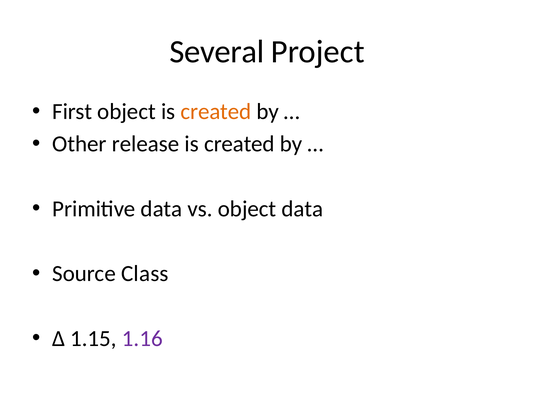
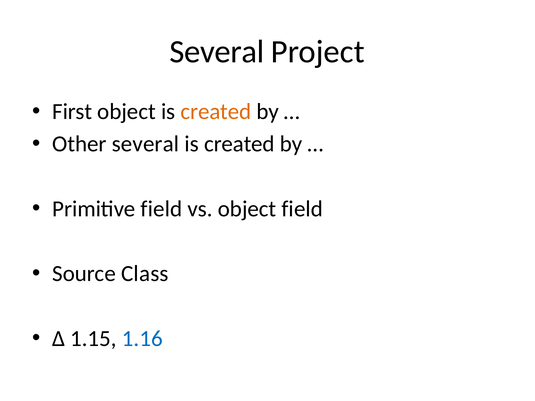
Other release: release -> several
Primitive data: data -> field
object data: data -> field
1.16 colour: purple -> blue
